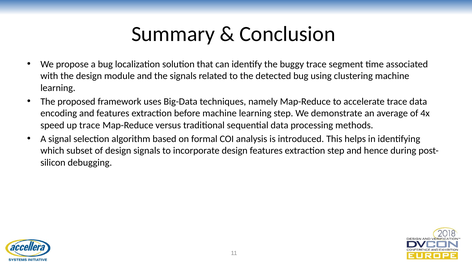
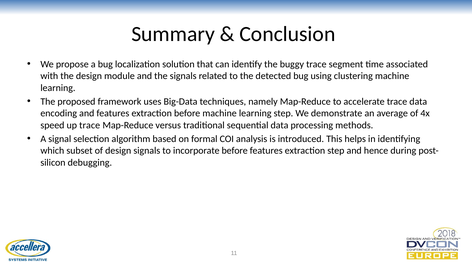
incorporate design: design -> before
